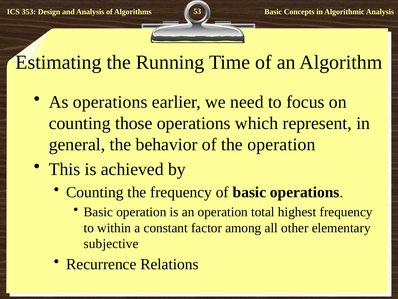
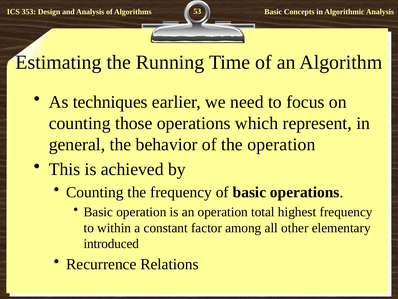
As operations: operations -> techniques
subjective: subjective -> introduced
